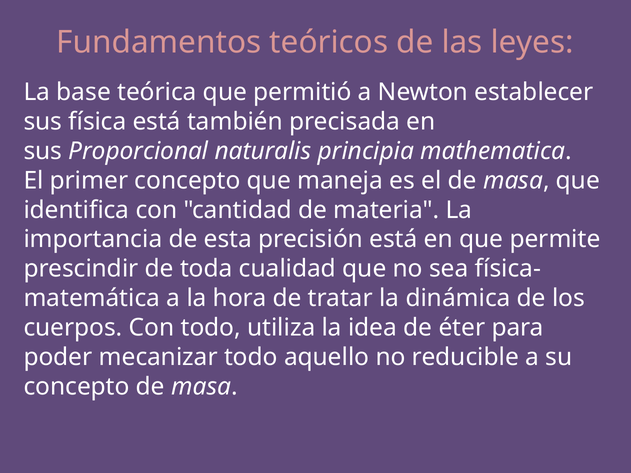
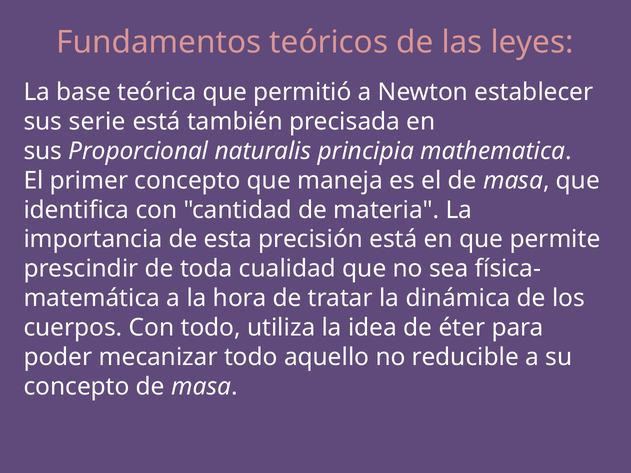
física: física -> serie
